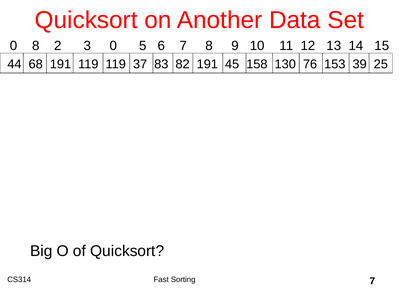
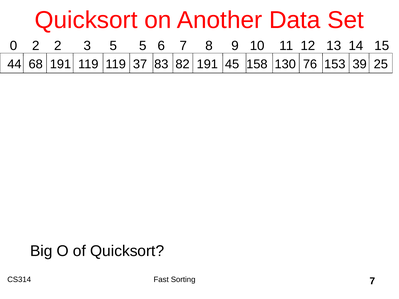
0 8: 8 -> 2
3 0: 0 -> 5
